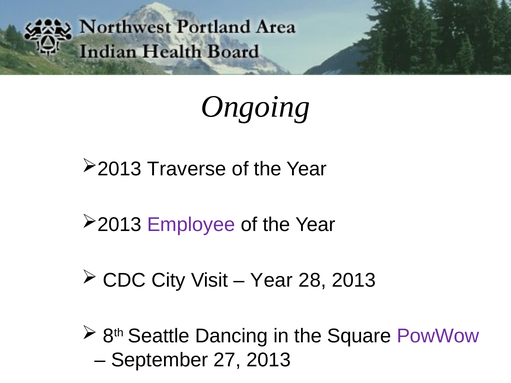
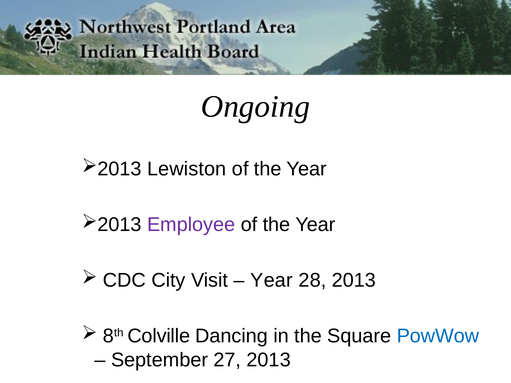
Traverse: Traverse -> Lewiston
Seattle: Seattle -> Colville
PowWow colour: purple -> blue
